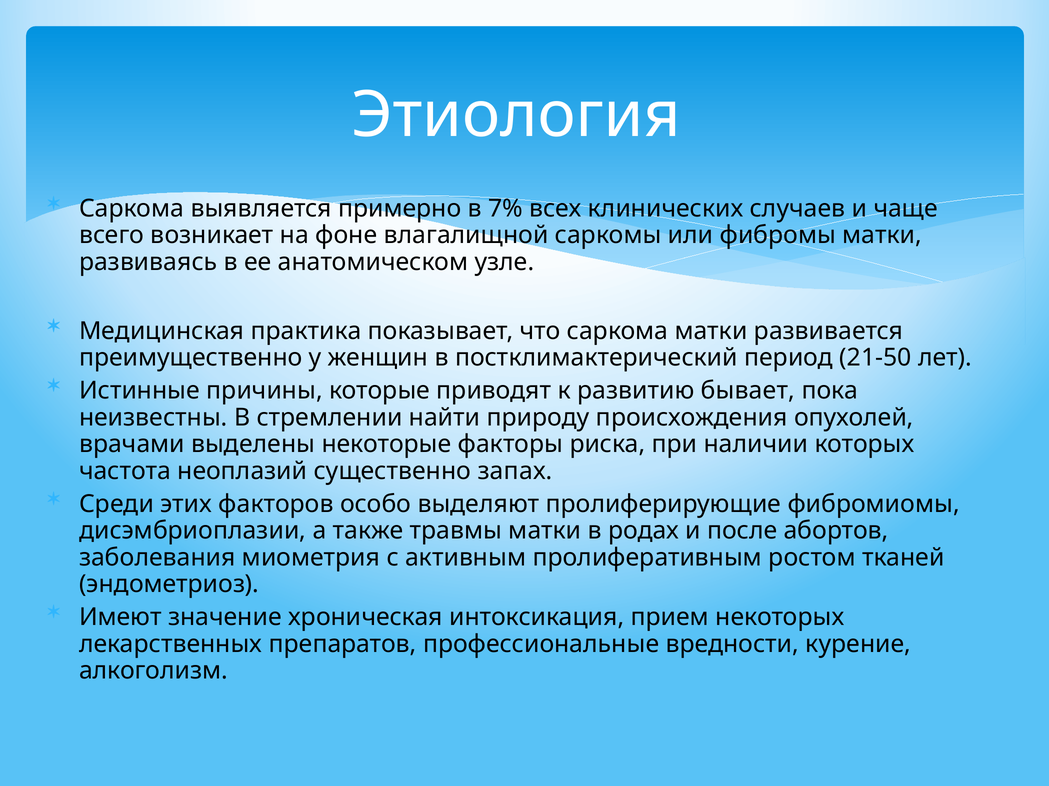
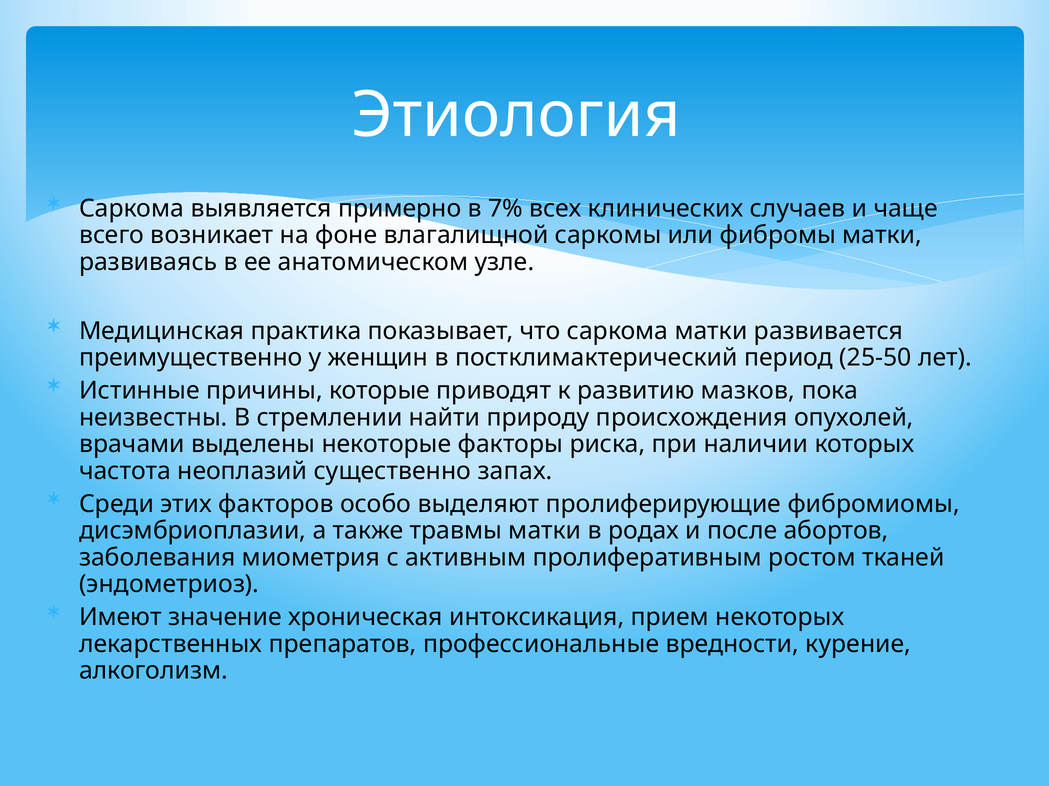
21-50: 21-50 -> 25-50
бывает: бывает -> мазков
